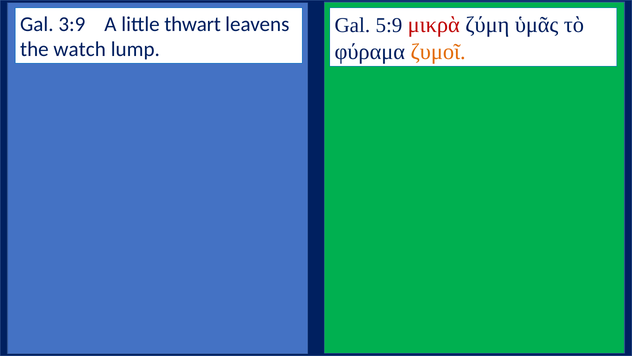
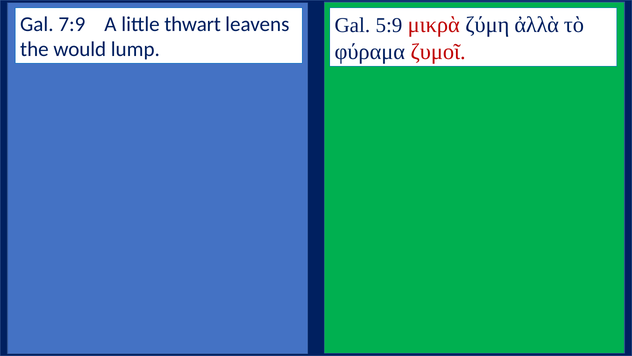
3:9: 3:9 -> 7:9
ὑμᾶς: ὑμᾶς -> ἀλλὰ
watch: watch -> would
ζυμοῖ colour: orange -> red
